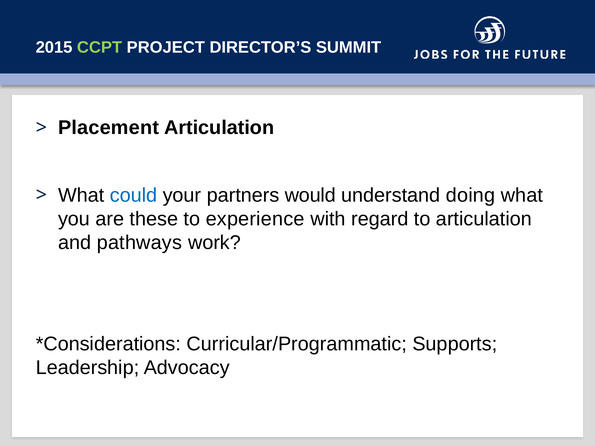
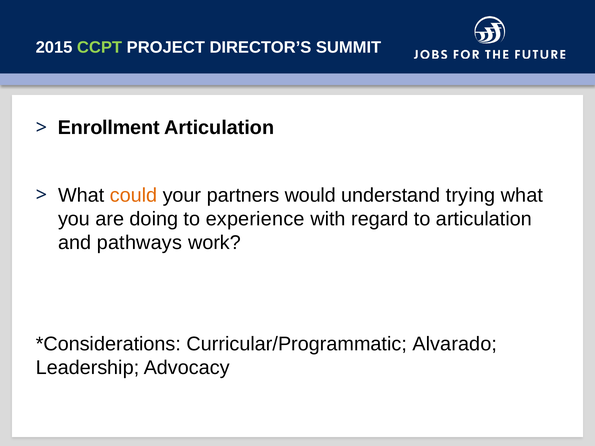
Placement: Placement -> Enrollment
could colour: blue -> orange
doing: doing -> trying
these: these -> doing
Supports: Supports -> Alvarado
